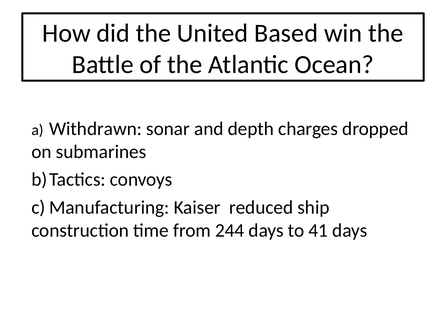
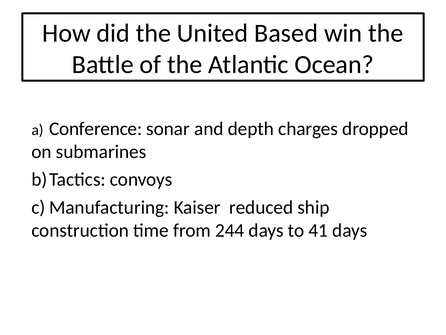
Withdrawn: Withdrawn -> Conference
